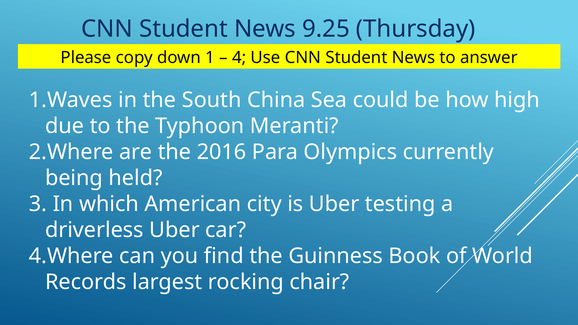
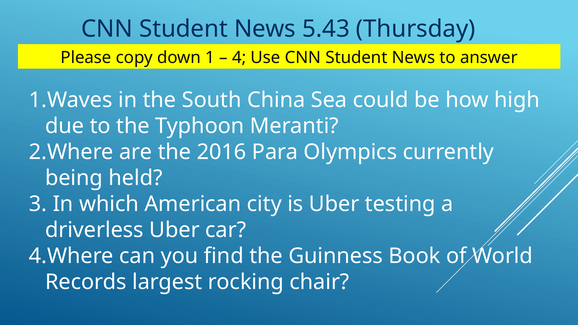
9.25: 9.25 -> 5.43
